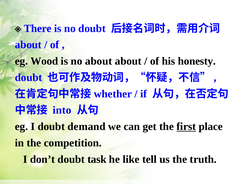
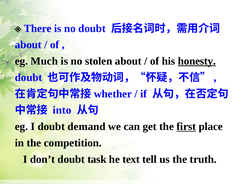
Wood: Wood -> Much
no about: about -> stolen
honesty underline: none -> present
like: like -> text
